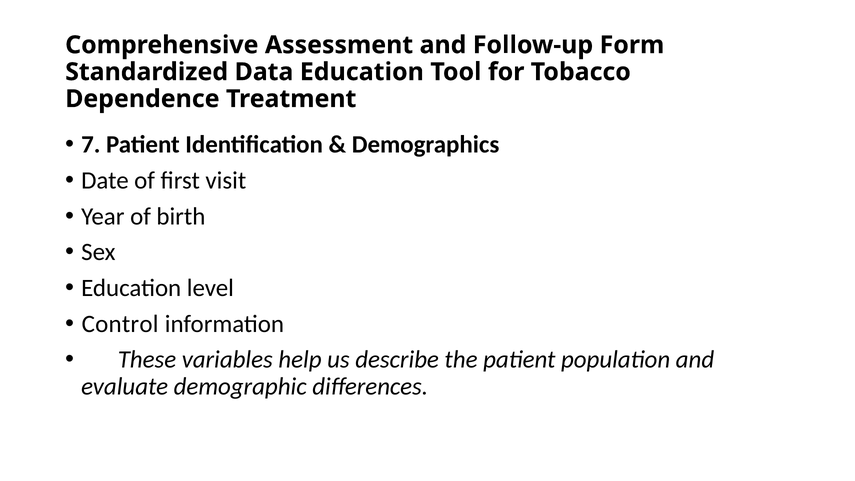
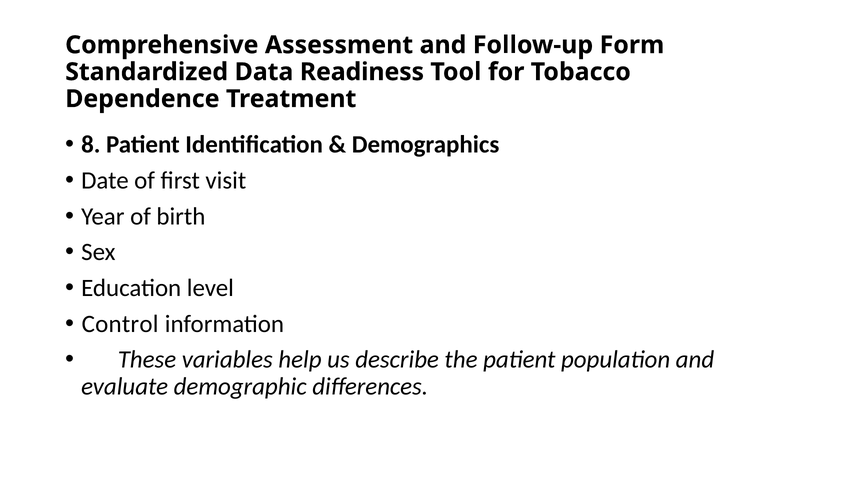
Data Education: Education -> Readiness
7: 7 -> 8
